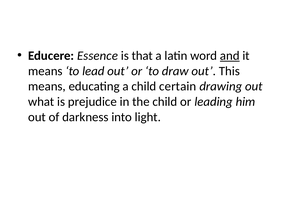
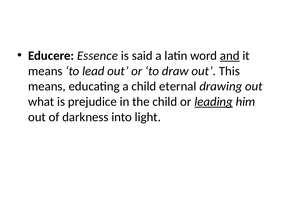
that: that -> said
certain: certain -> eternal
leading underline: none -> present
